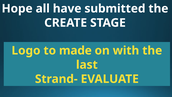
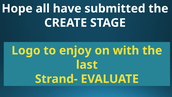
made: made -> enjoy
